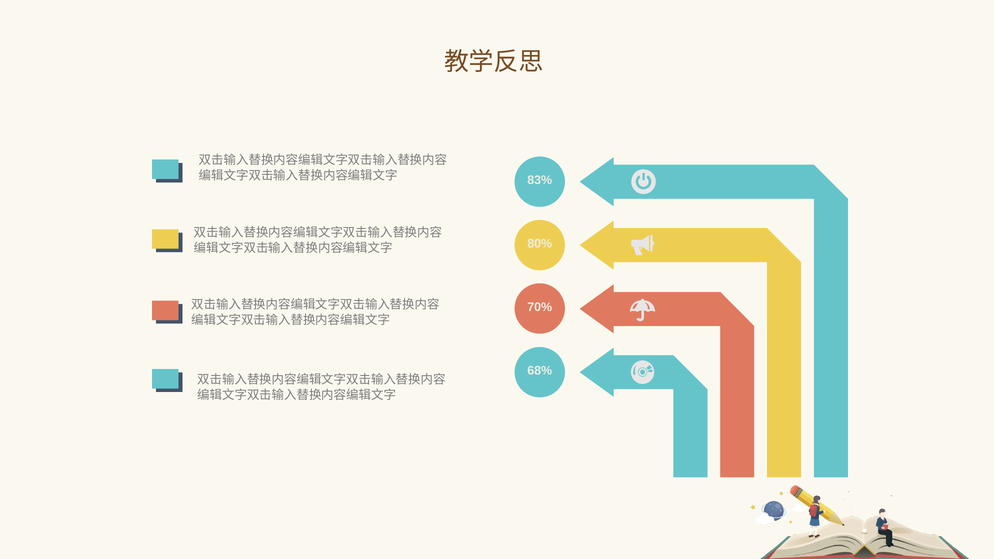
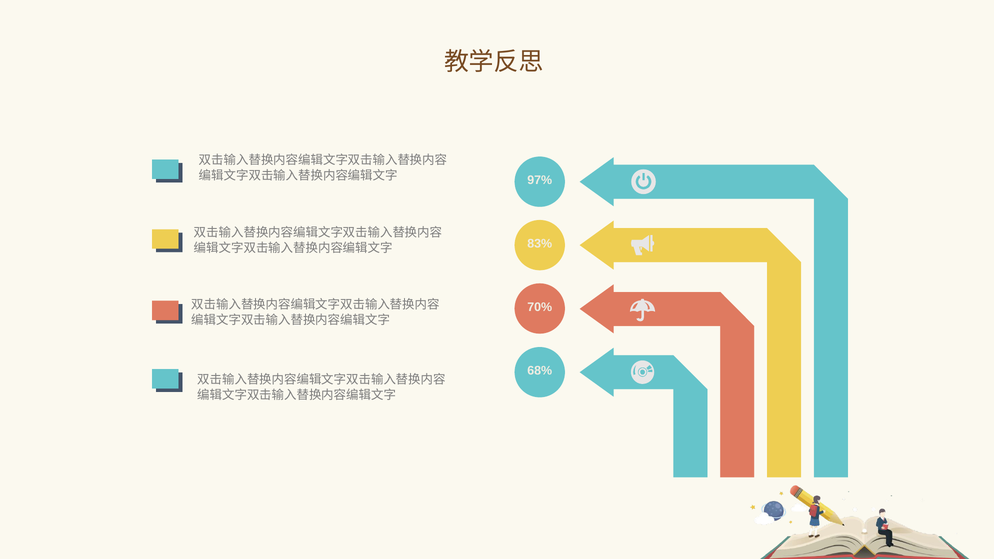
83%: 83% -> 97%
80%: 80% -> 83%
